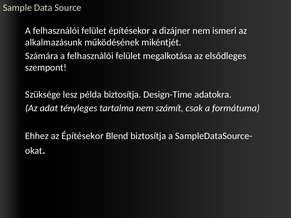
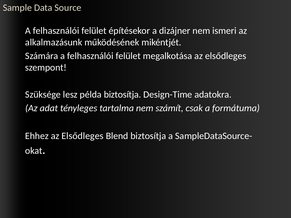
Ehhez az Építésekor: Építésekor -> Elsődleges
